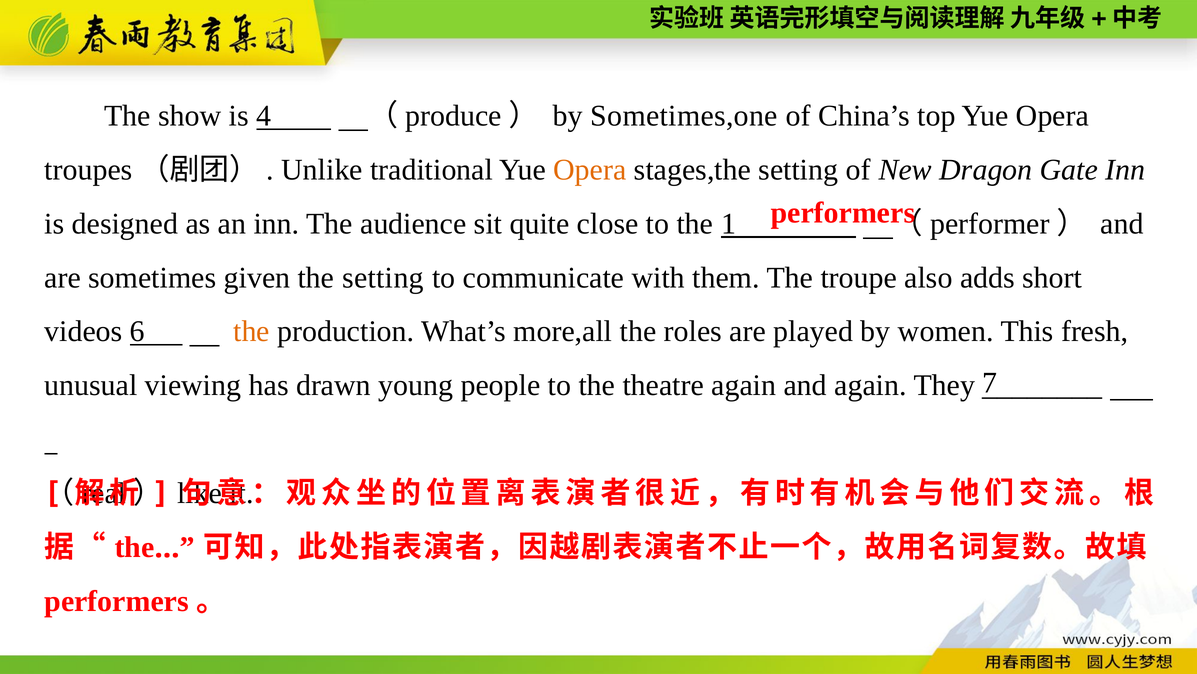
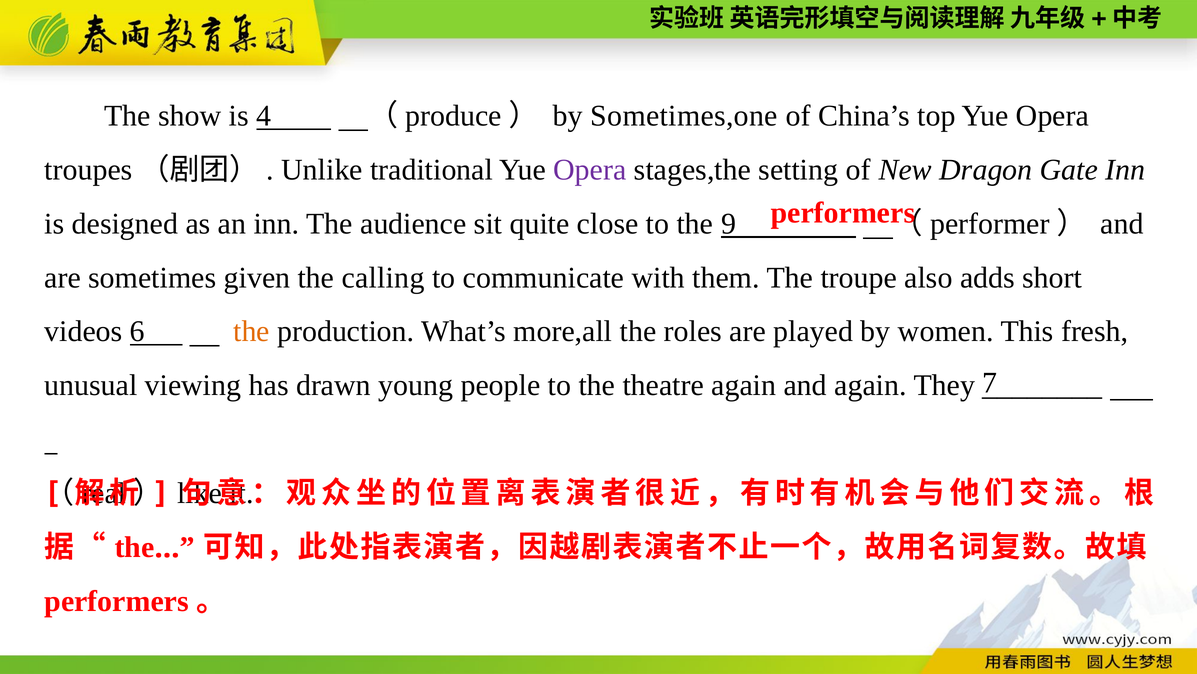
Opera at (590, 170) colour: orange -> purple
1: 1 -> 9
the setting: setting -> calling
